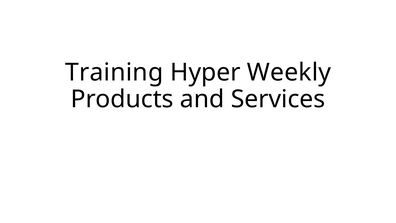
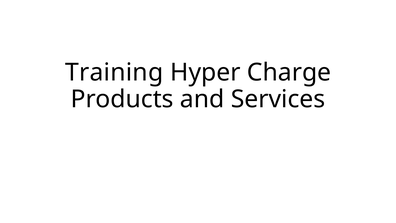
Weekly: Weekly -> Charge
